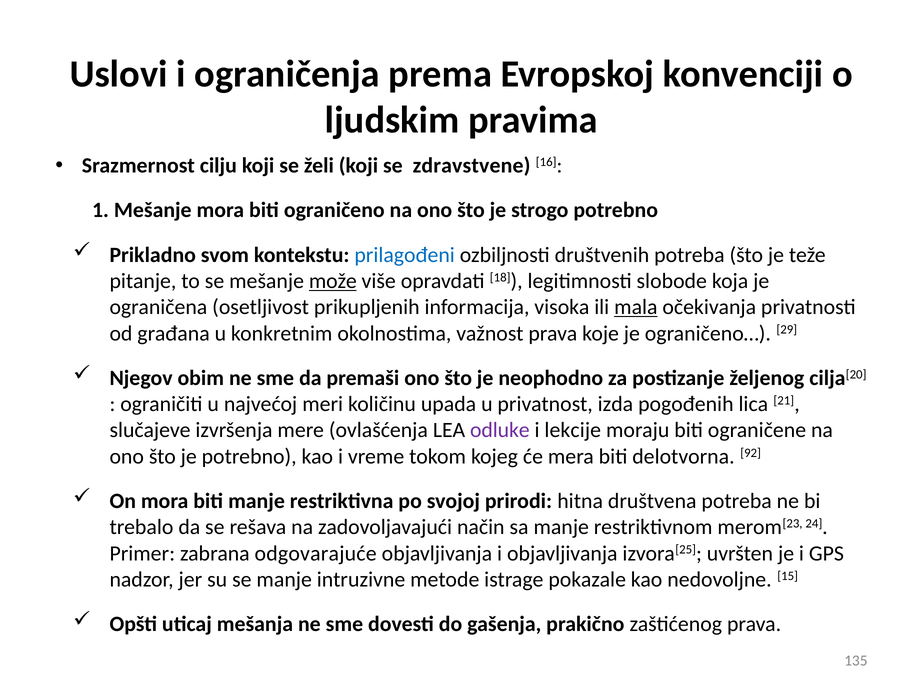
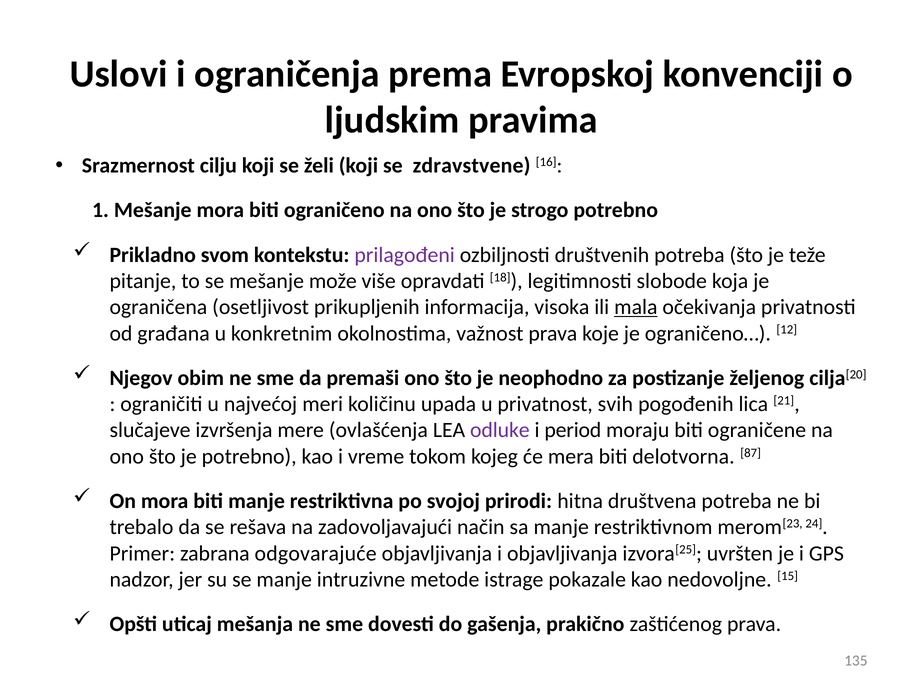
prilagođeni colour: blue -> purple
može underline: present -> none
29: 29 -> 12
izda: izda -> svih
lekcije: lekcije -> period
92: 92 -> 87
